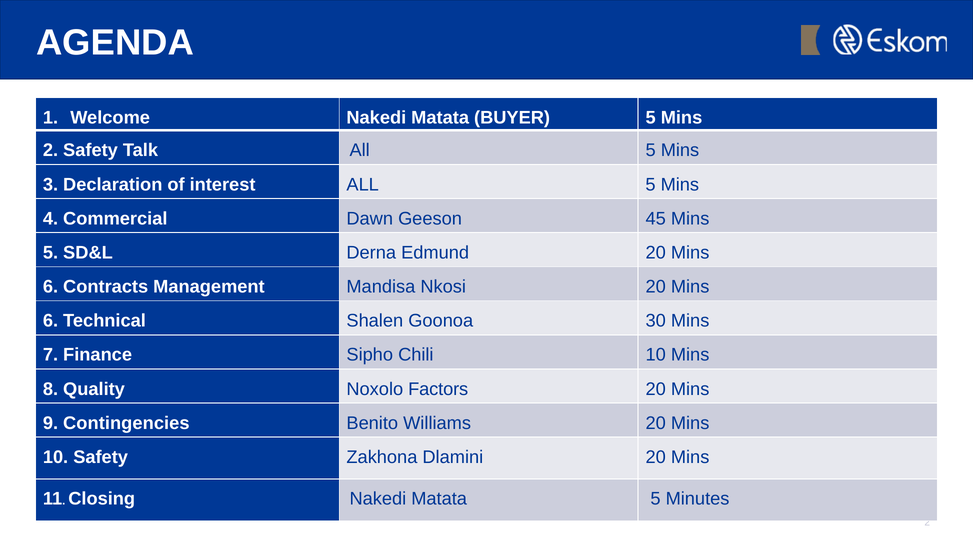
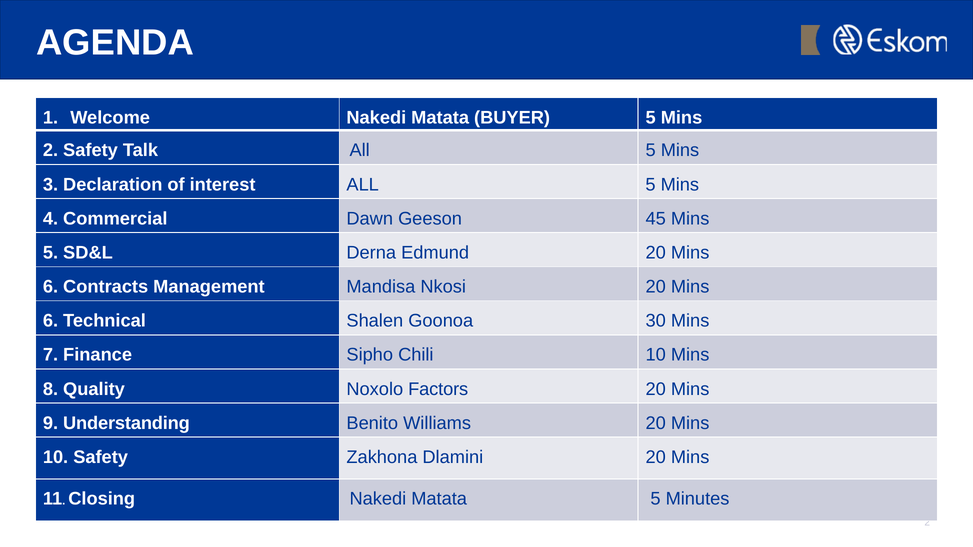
Contingencies: Contingencies -> Understanding
